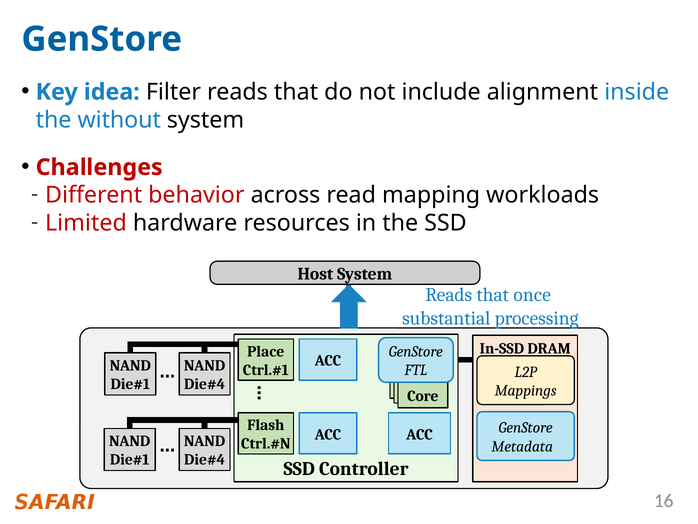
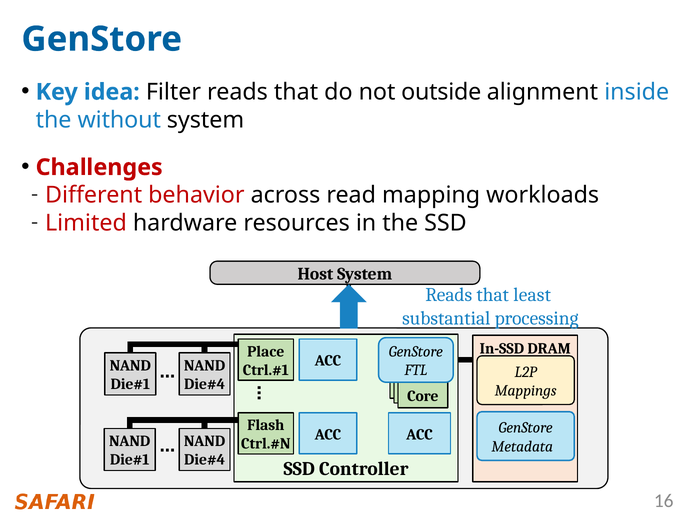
include: include -> outside
once: once -> least
